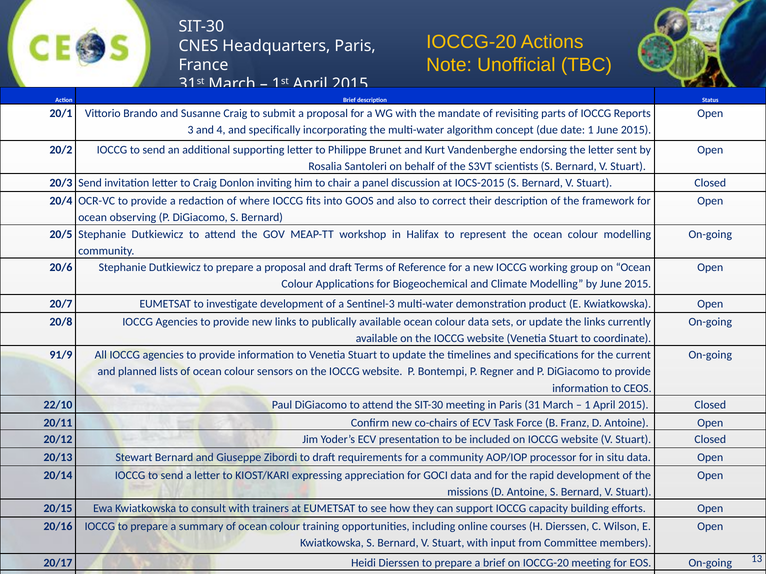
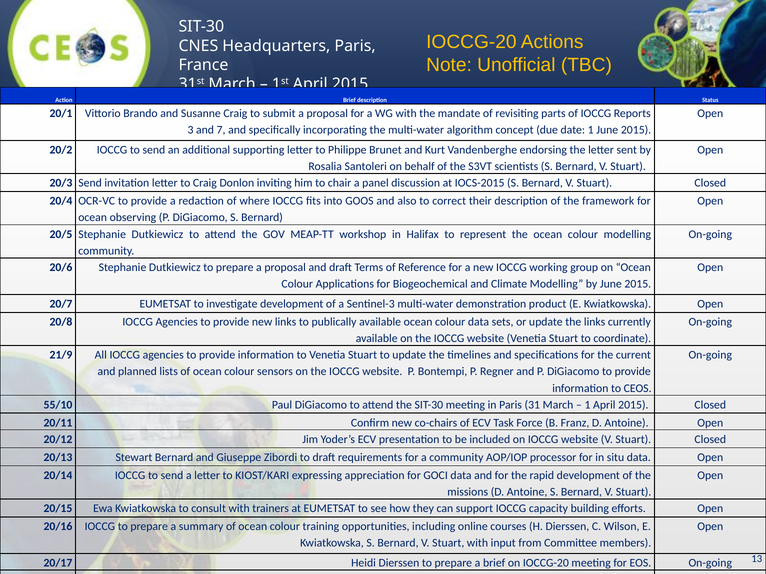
4: 4 -> 7
91/9: 91/9 -> 21/9
22/10: 22/10 -> 55/10
